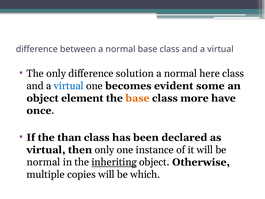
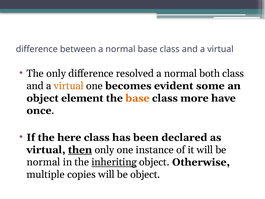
solution: solution -> resolved
here: here -> both
virtual at (69, 86) colour: blue -> orange
than: than -> here
then underline: none -> present
be which: which -> object
